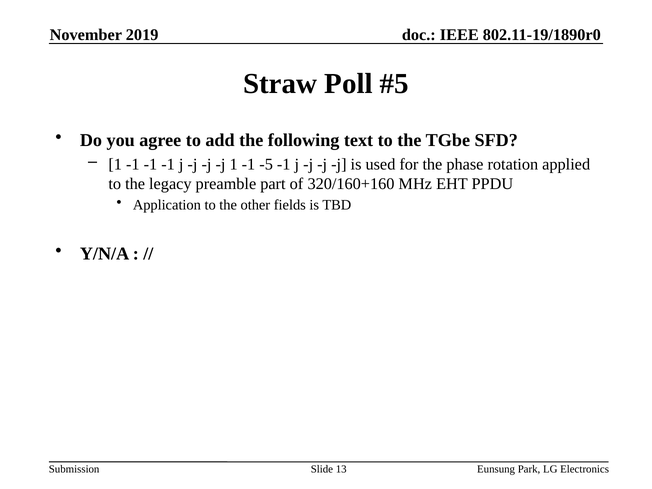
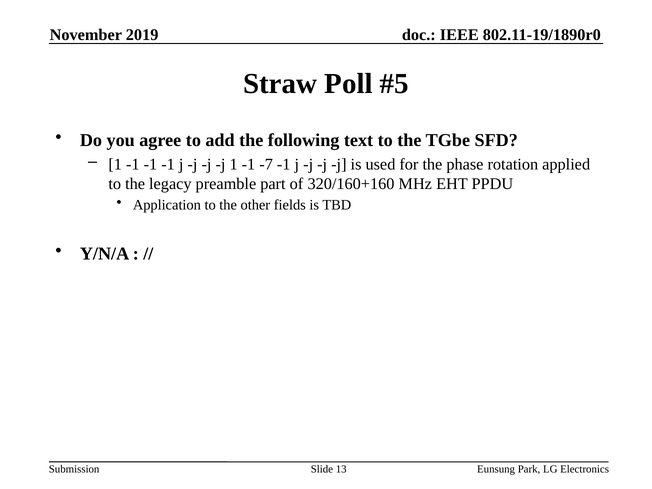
-5: -5 -> -7
